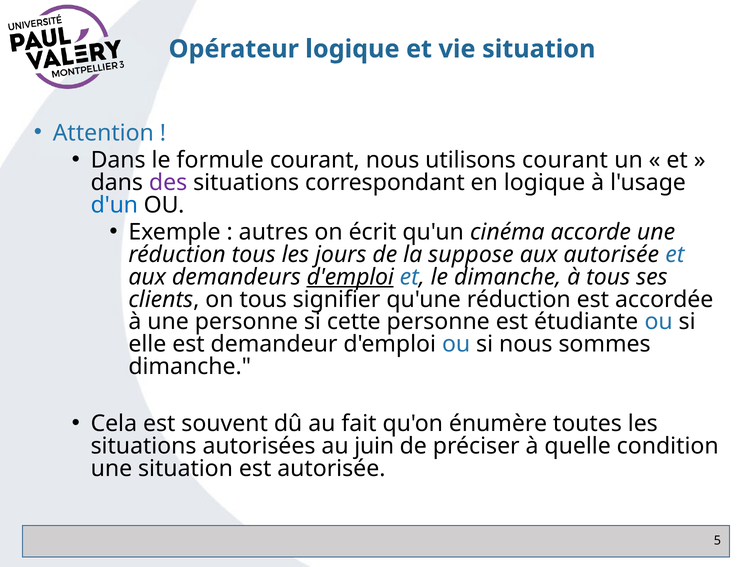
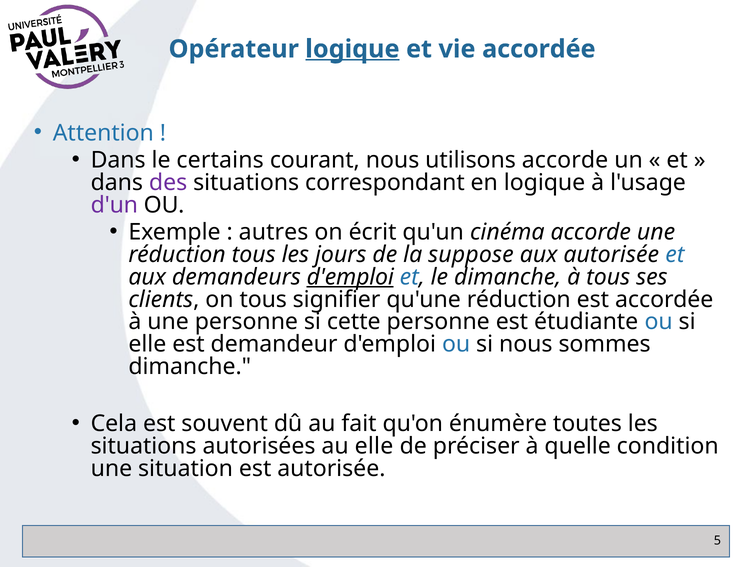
logique at (352, 49) underline: none -> present
vie situation: situation -> accordée
formule: formule -> certains
utilisons courant: courant -> accorde
d'un colour: blue -> purple
au juin: juin -> elle
